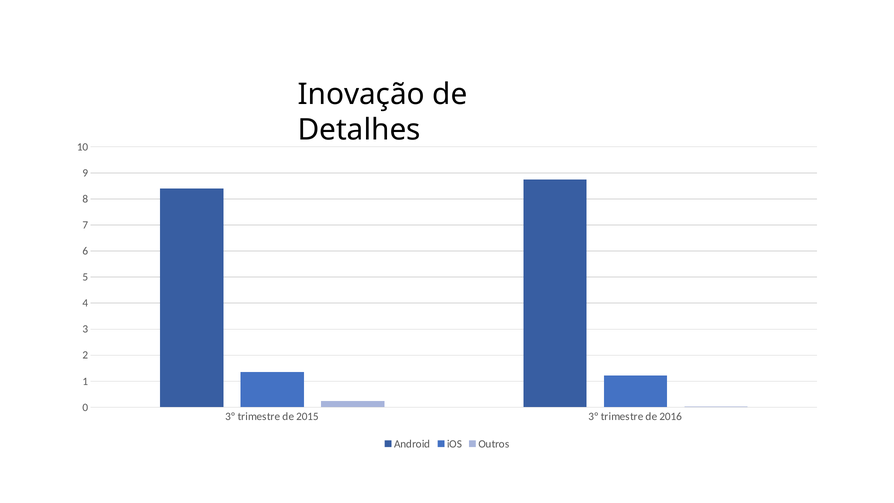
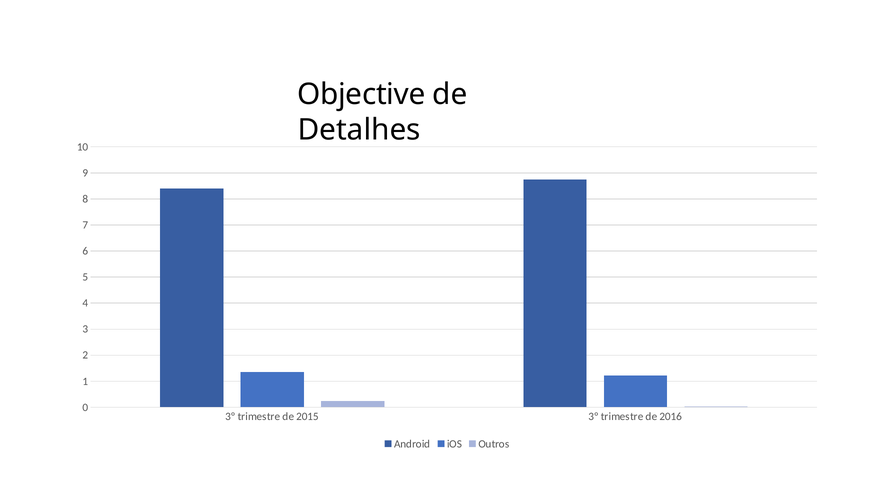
Inovação: Inovação -> Objective
